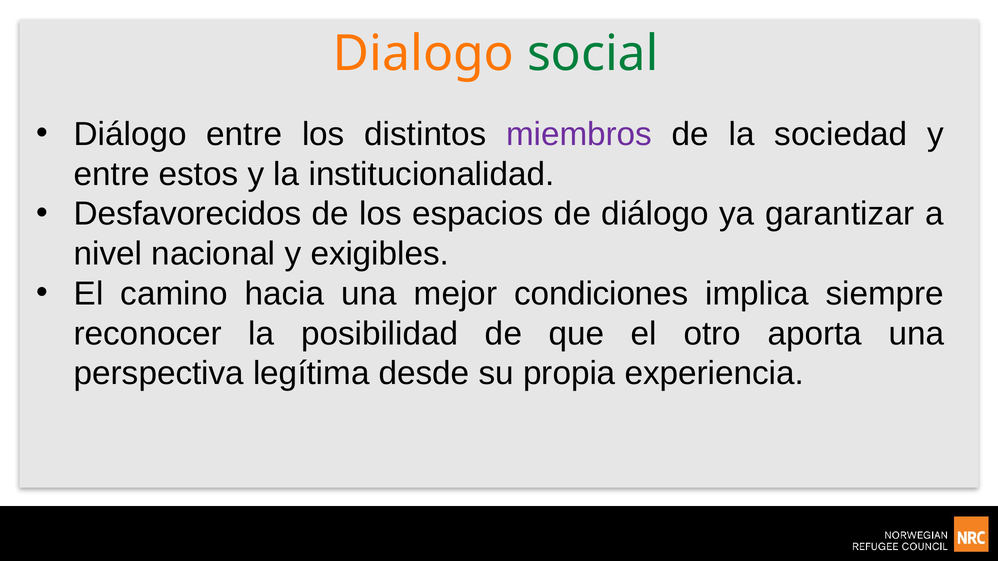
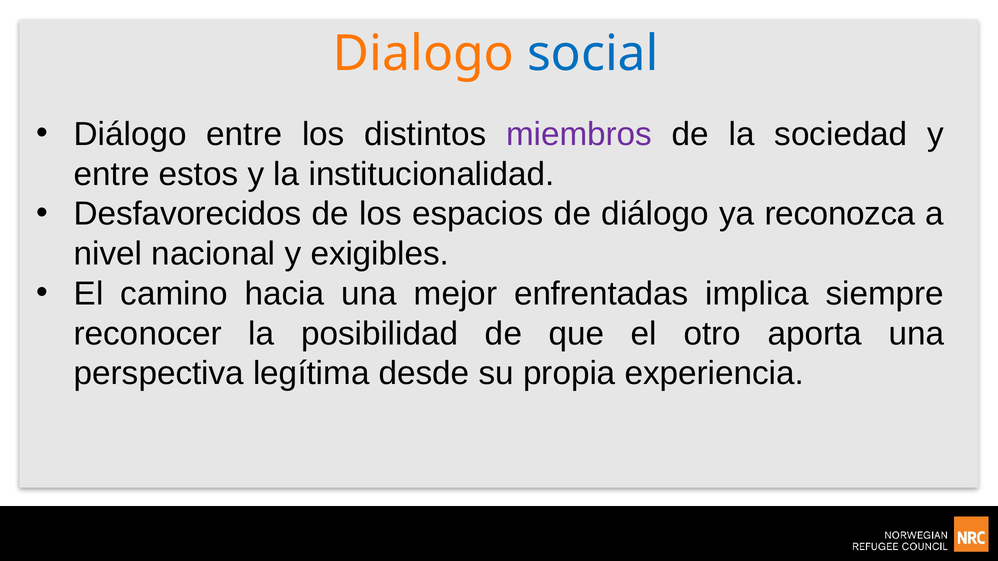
social colour: green -> blue
garantizar: garantizar -> reconozca
condiciones: condiciones -> enfrentadas
